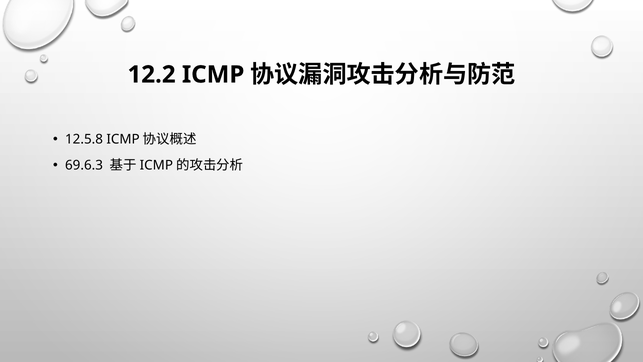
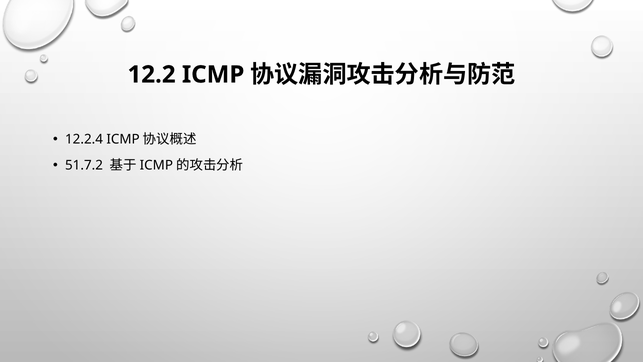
12.5.8: 12.5.8 -> 12.2.4
69.6.3: 69.6.3 -> 51.7.2
